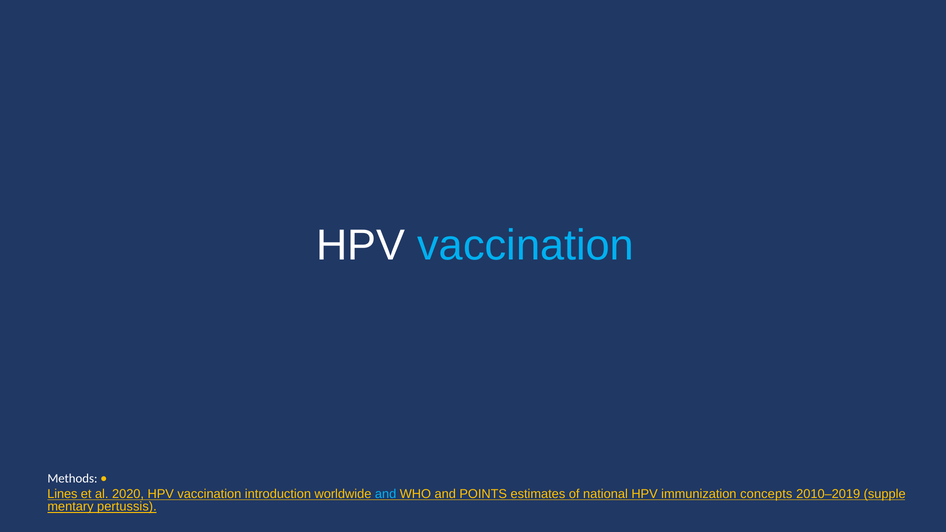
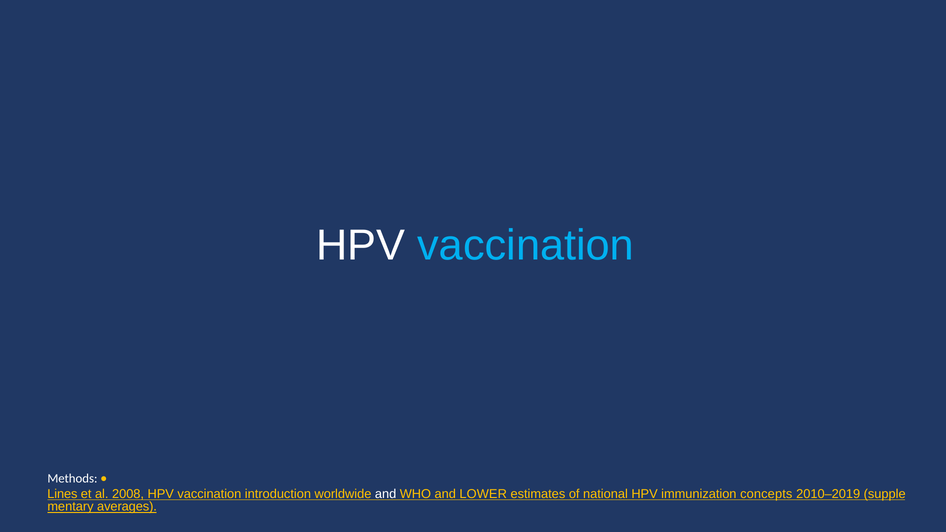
2020: 2020 -> 2008
and at (386, 494) colour: light blue -> white
POINTS: POINTS -> LOWER
pertussis: pertussis -> averages
